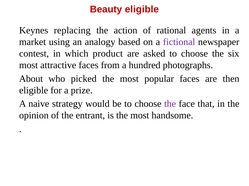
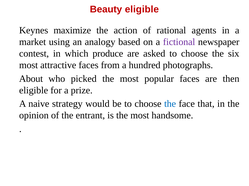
replacing: replacing -> maximize
product: product -> produce
the at (170, 104) colour: purple -> blue
